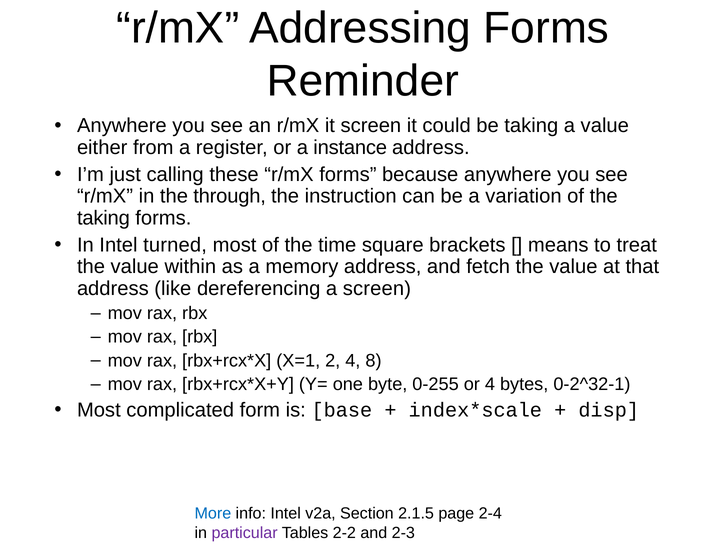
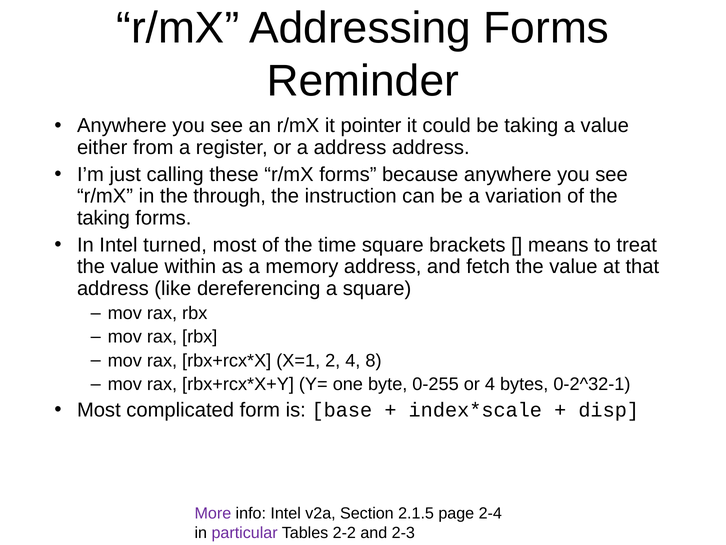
it screen: screen -> pointer
a instance: instance -> address
a screen: screen -> square
More colour: blue -> purple
